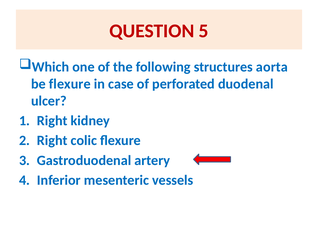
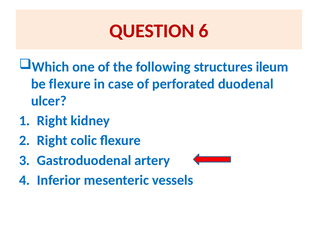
5: 5 -> 6
aorta: aorta -> ileum
